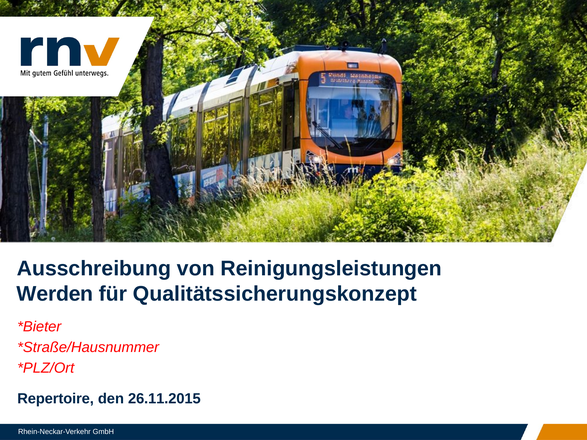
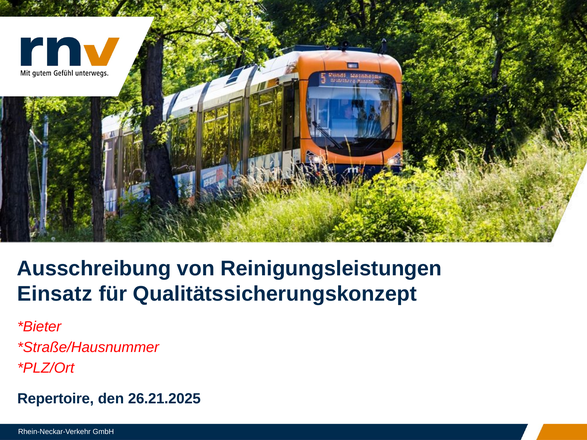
Werden: Werden -> Einsatz
26.11.2015: 26.11.2015 -> 26.21.2025
